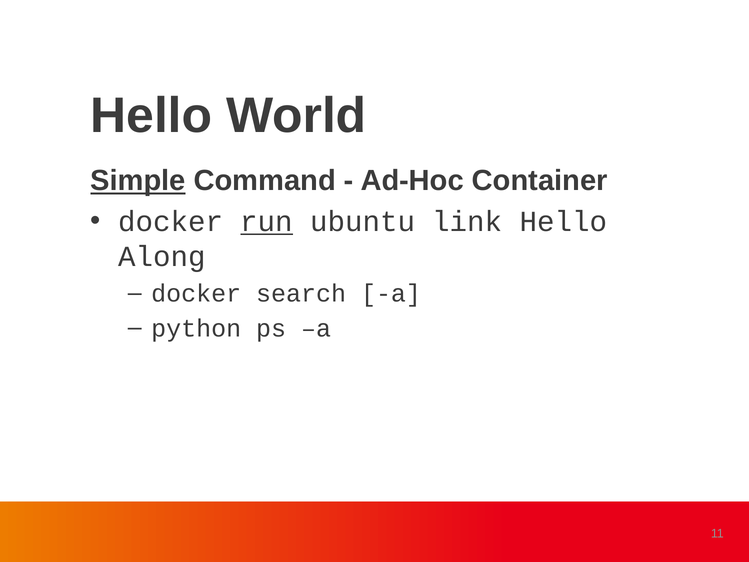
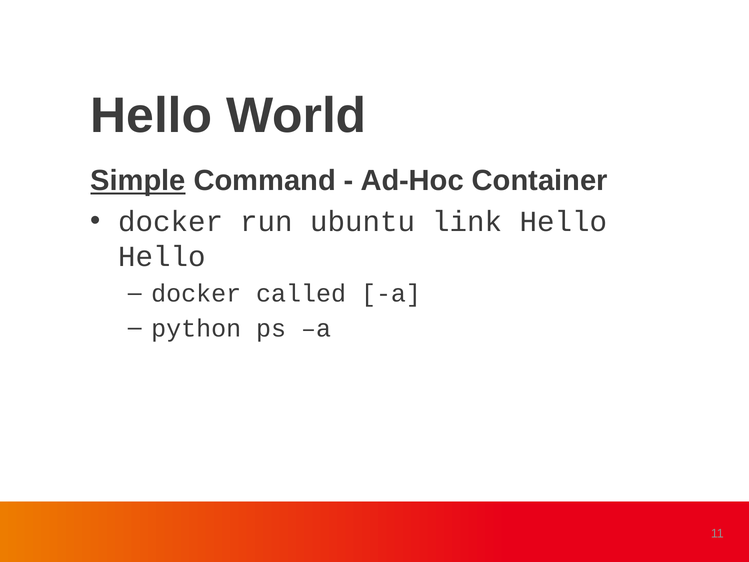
run underline: present -> none
Along at (162, 256): Along -> Hello
search: search -> called
